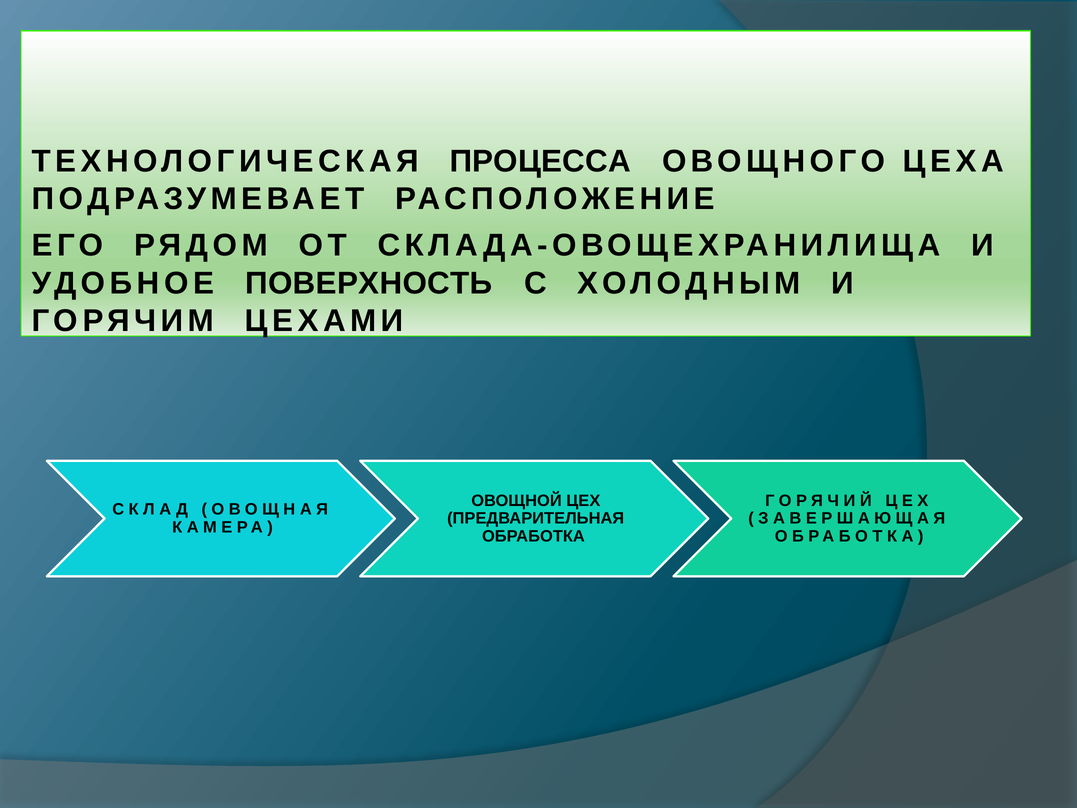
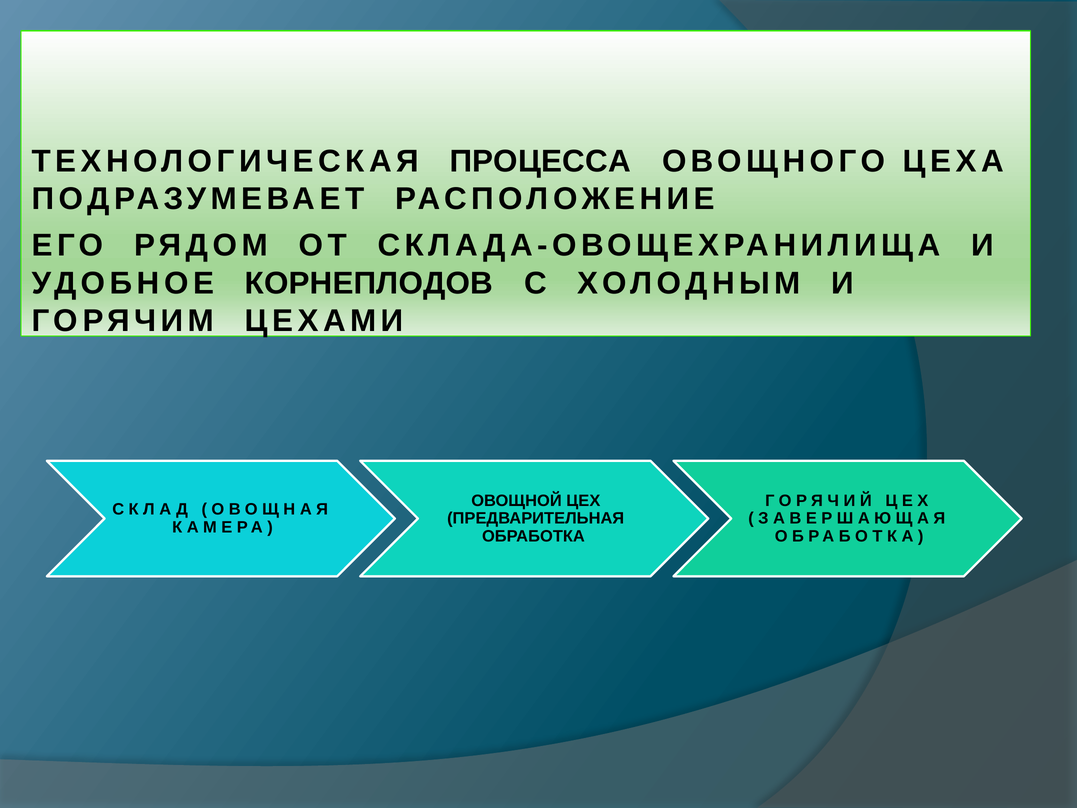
ПОВЕРХНОСТЬ: ПОВЕРХНОСТЬ -> КОРНЕПЛОДОВ
